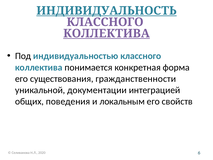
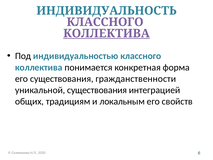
ИНДИВИДУАЛЬНОСТЬ underline: present -> none
уникальной документации: документации -> существования
поведения: поведения -> традициям
